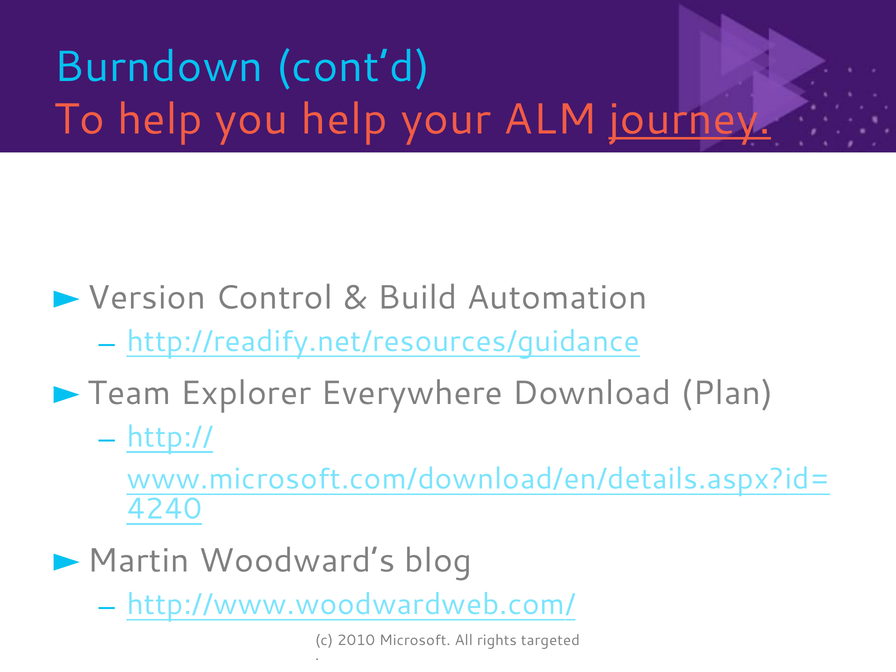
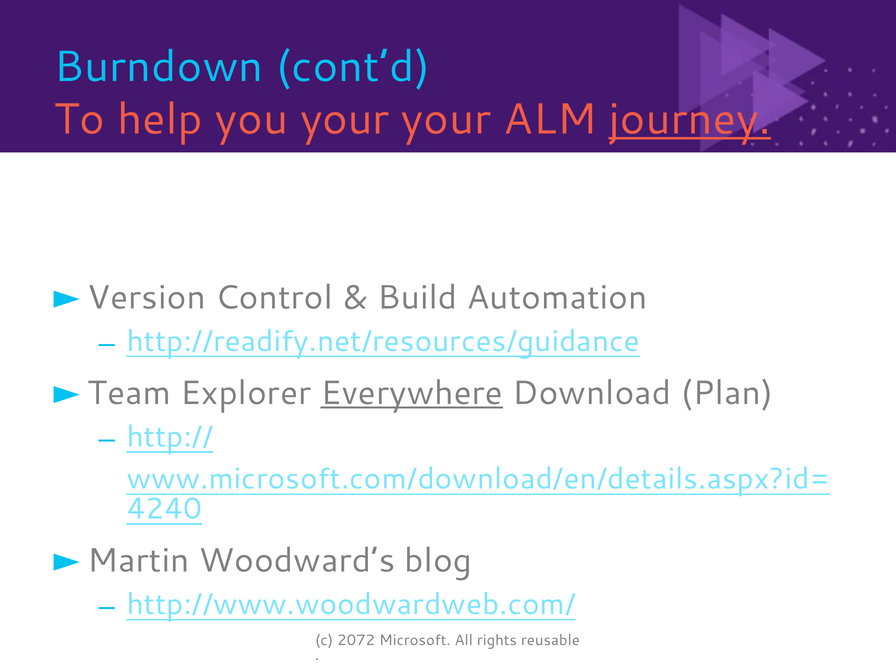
you help: help -> your
Everywhere underline: none -> present
2010: 2010 -> 2072
targeted: targeted -> reusable
